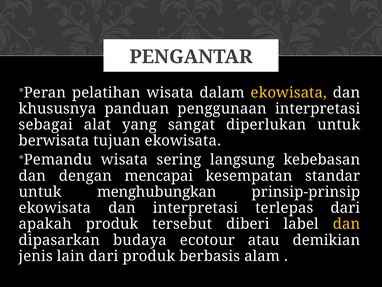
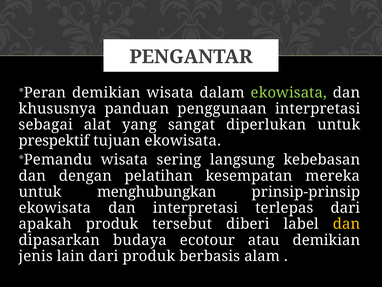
Peran pelatihan: pelatihan -> demikian
ekowisata at (289, 92) colour: yellow -> light green
berwisata: berwisata -> prespektif
mencapai: mencapai -> pelatihan
standar: standar -> mereka
